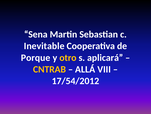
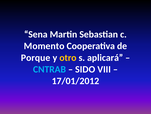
Inevitable: Inevitable -> Momento
CNTRAB colour: yellow -> light blue
ALLÁ: ALLÁ -> SIDO
17/54/2012: 17/54/2012 -> 17/01/2012
